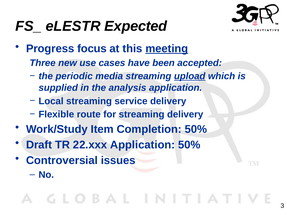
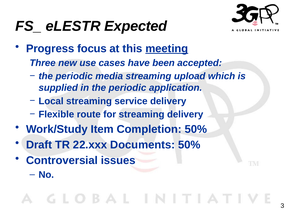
upload underline: present -> none
in the analysis: analysis -> periodic
22.xxx Application: Application -> Documents
